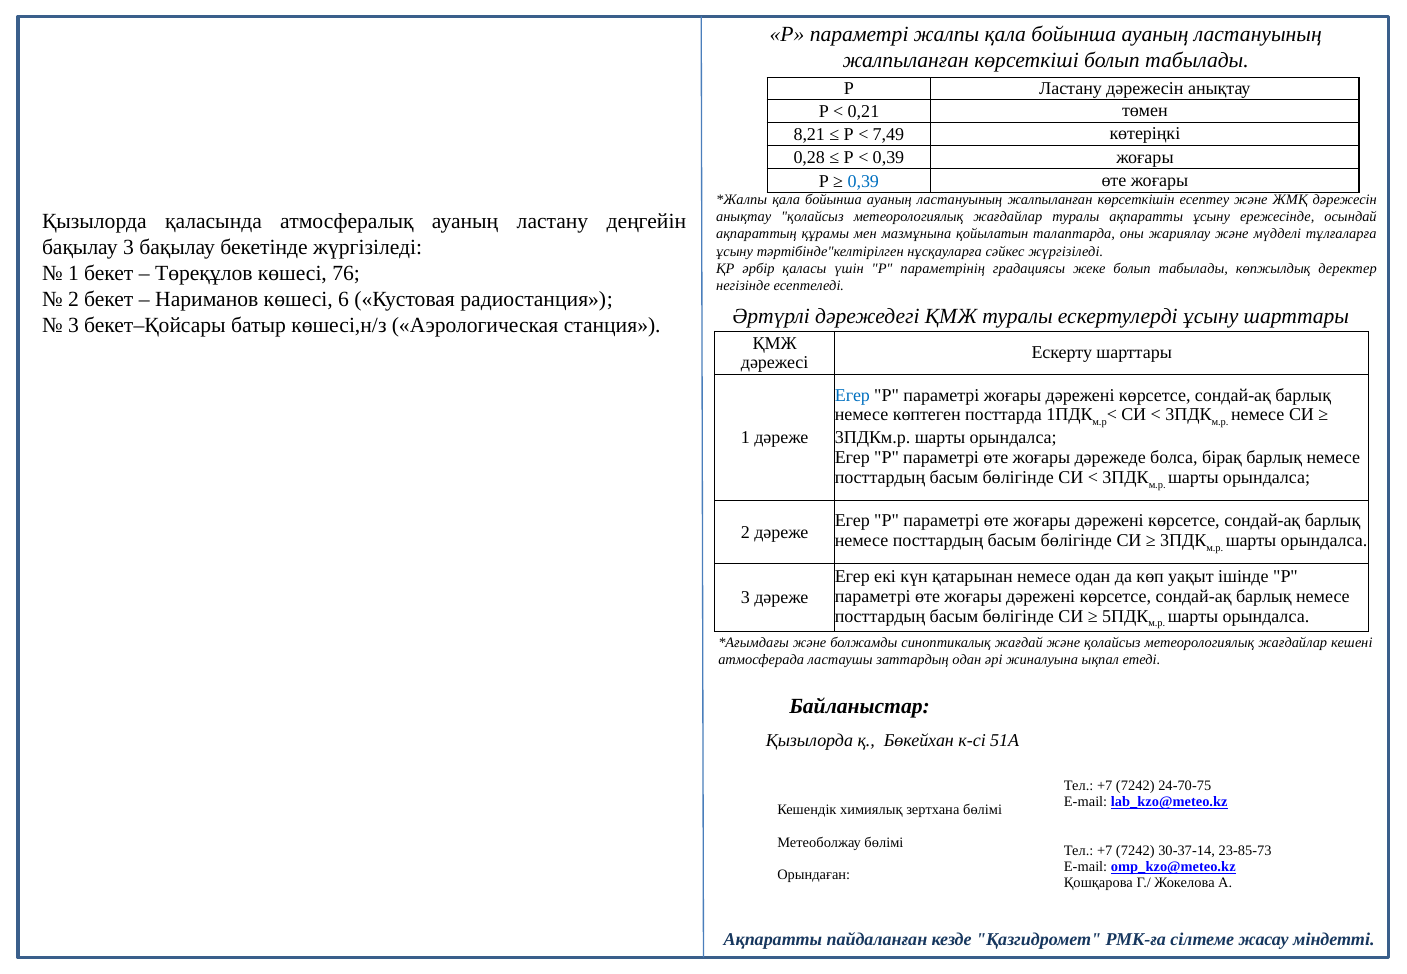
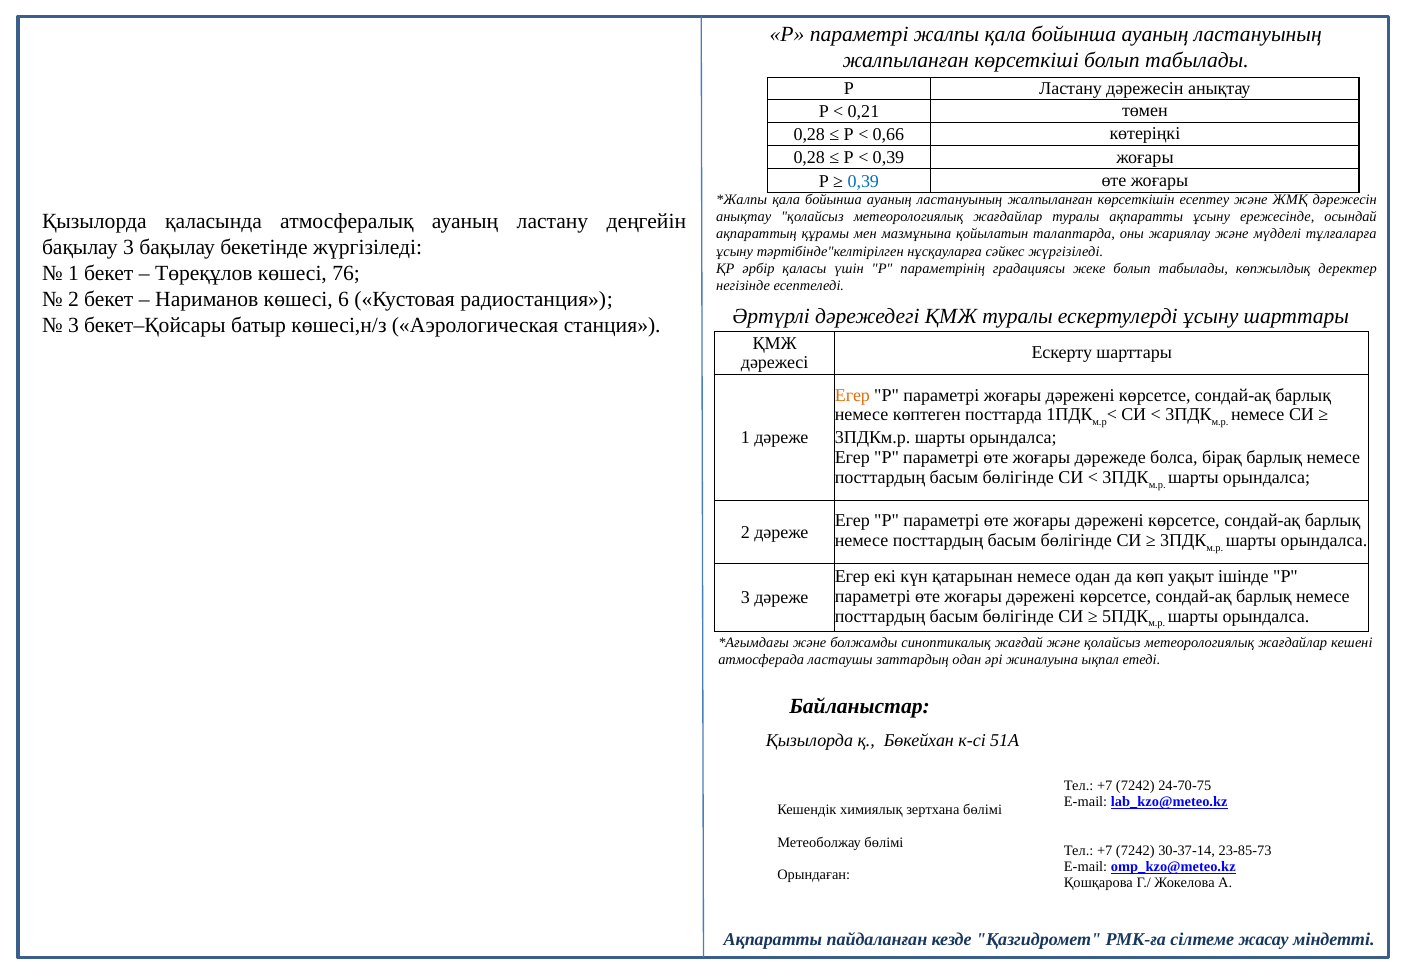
8,21 at (809, 135): 8,21 -> 0,28
7,49: 7,49 -> 0,66
Егер at (852, 395) colour: blue -> orange
